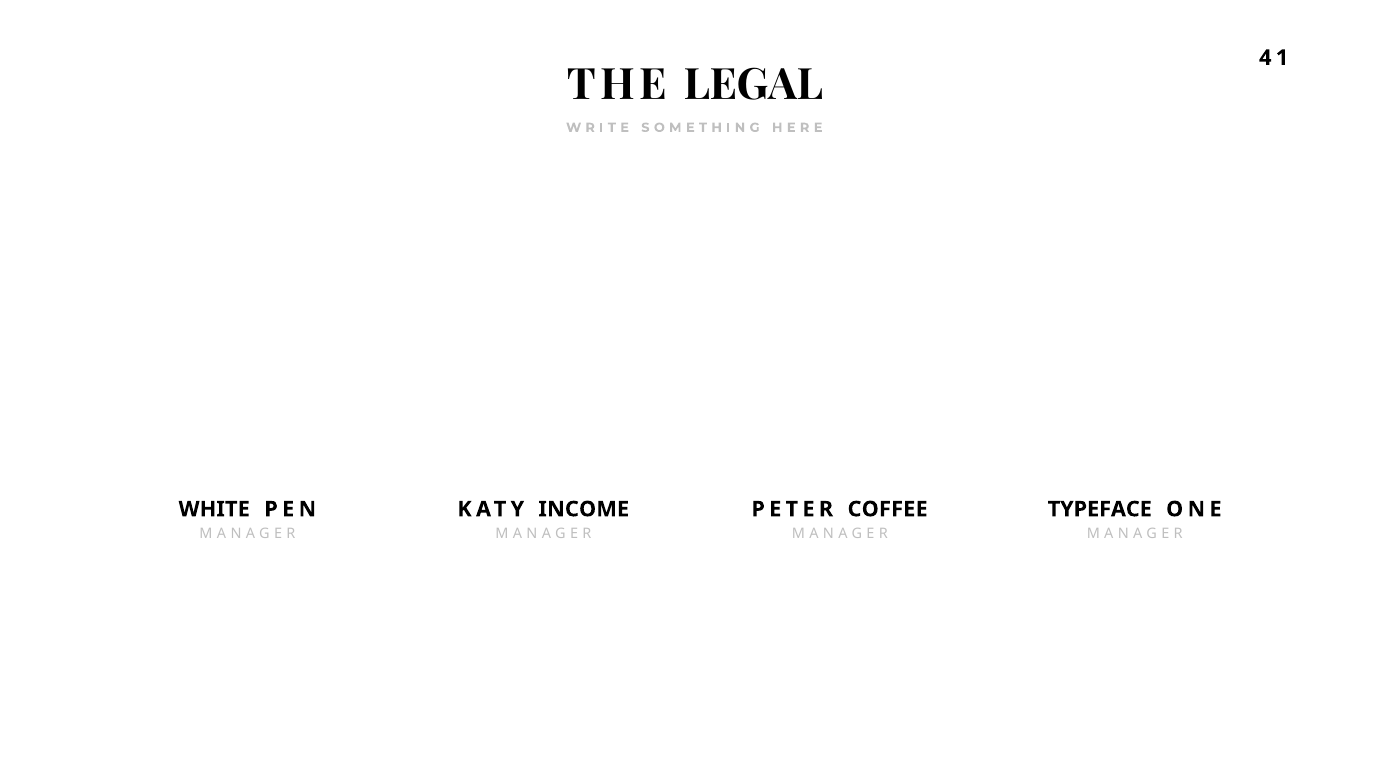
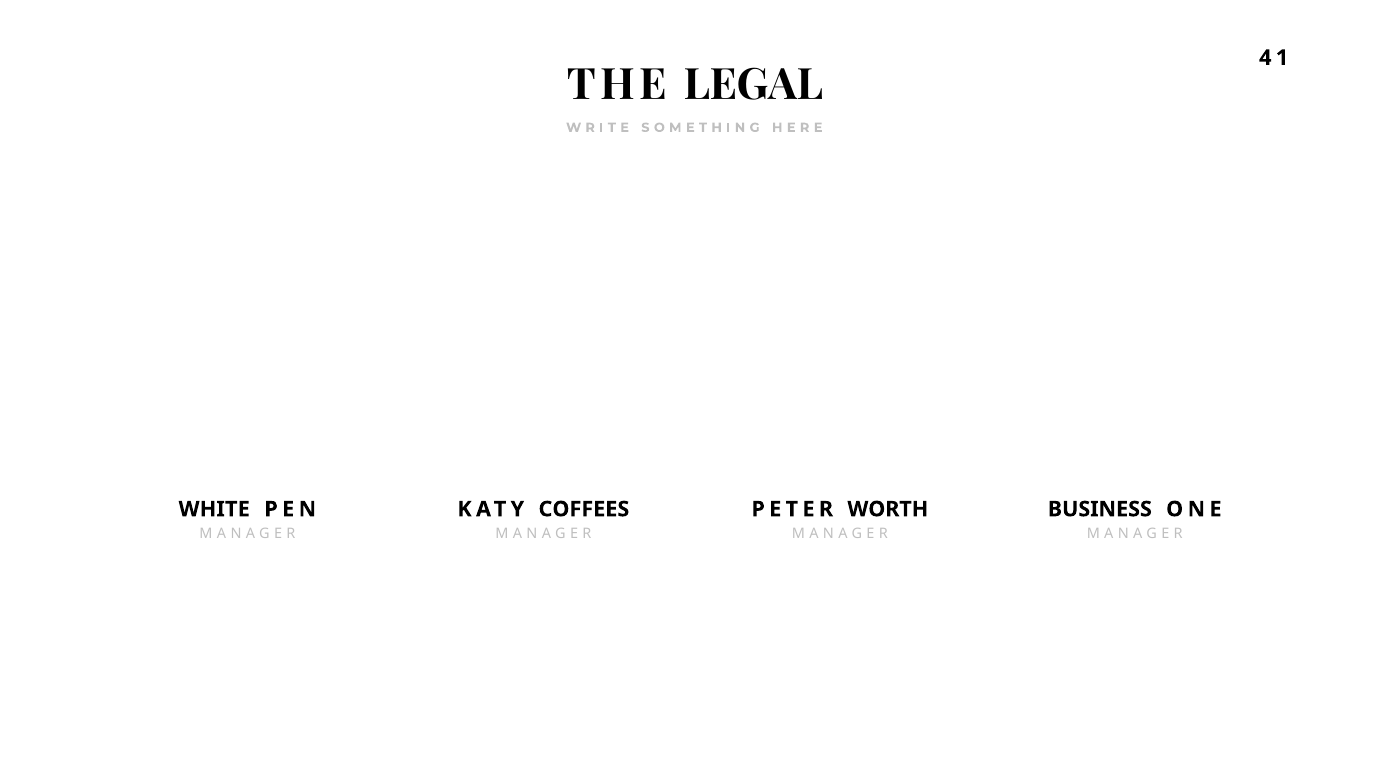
INCOME: INCOME -> COFFEES
COFFEE: COFFEE -> WORTH
TYPEFACE: TYPEFACE -> BUSINESS
